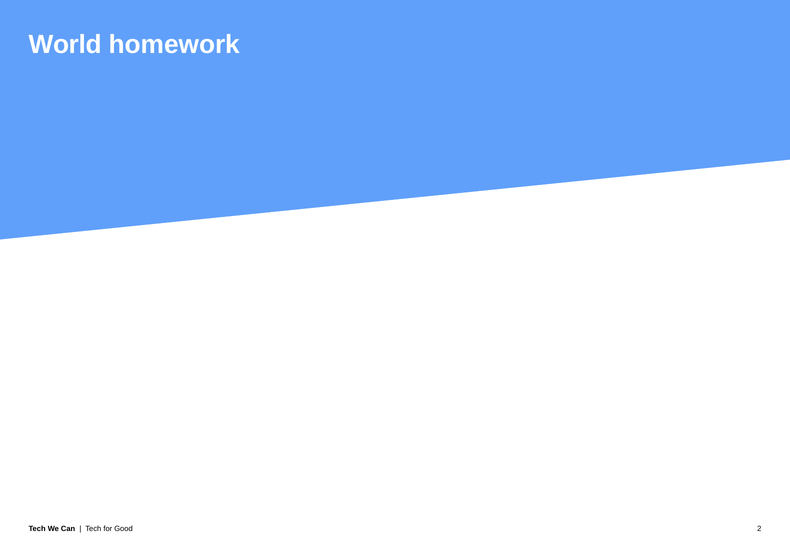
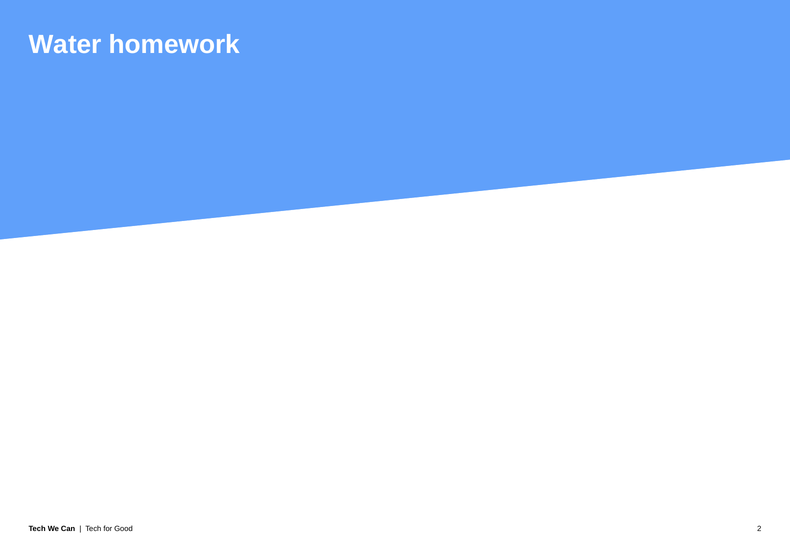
World: World -> Water
